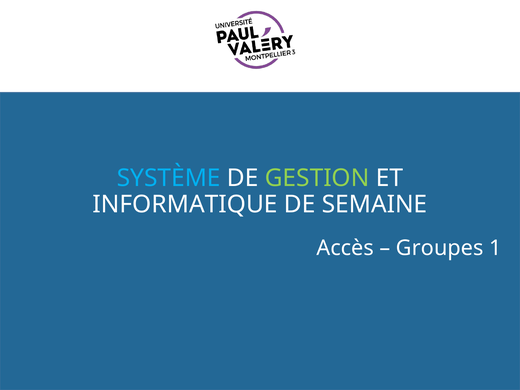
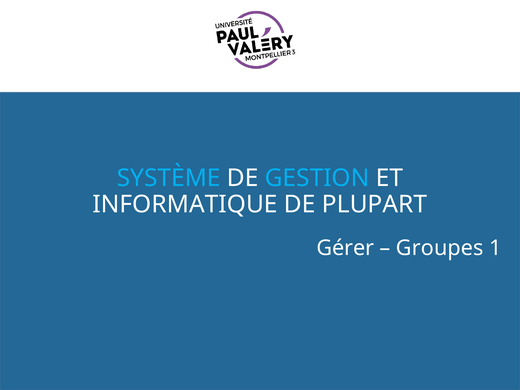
GESTION colour: light green -> light blue
SEMAINE: SEMAINE -> PLUPART
Accès: Accès -> Gérer
